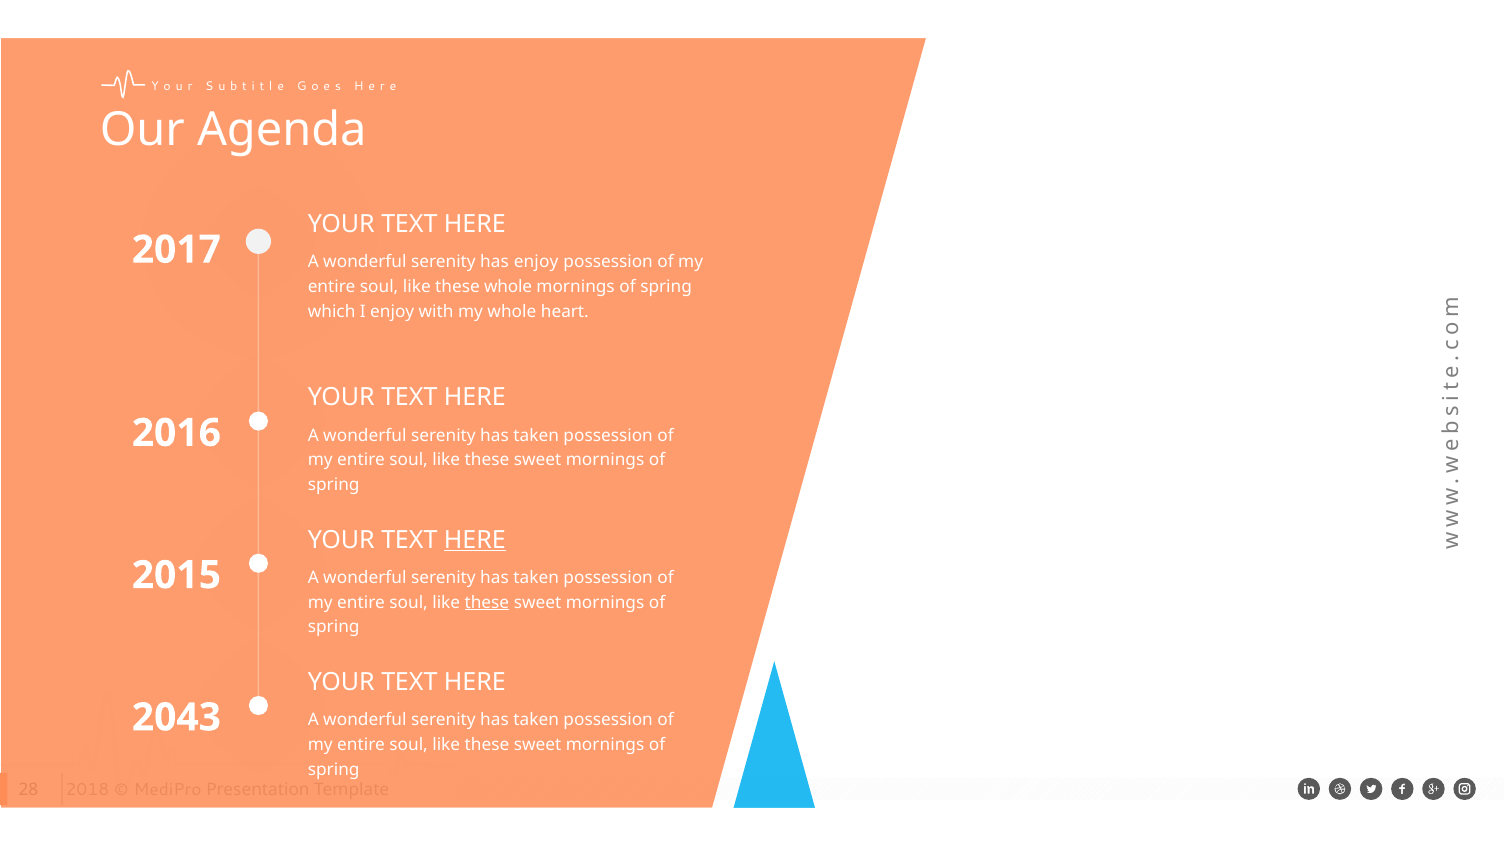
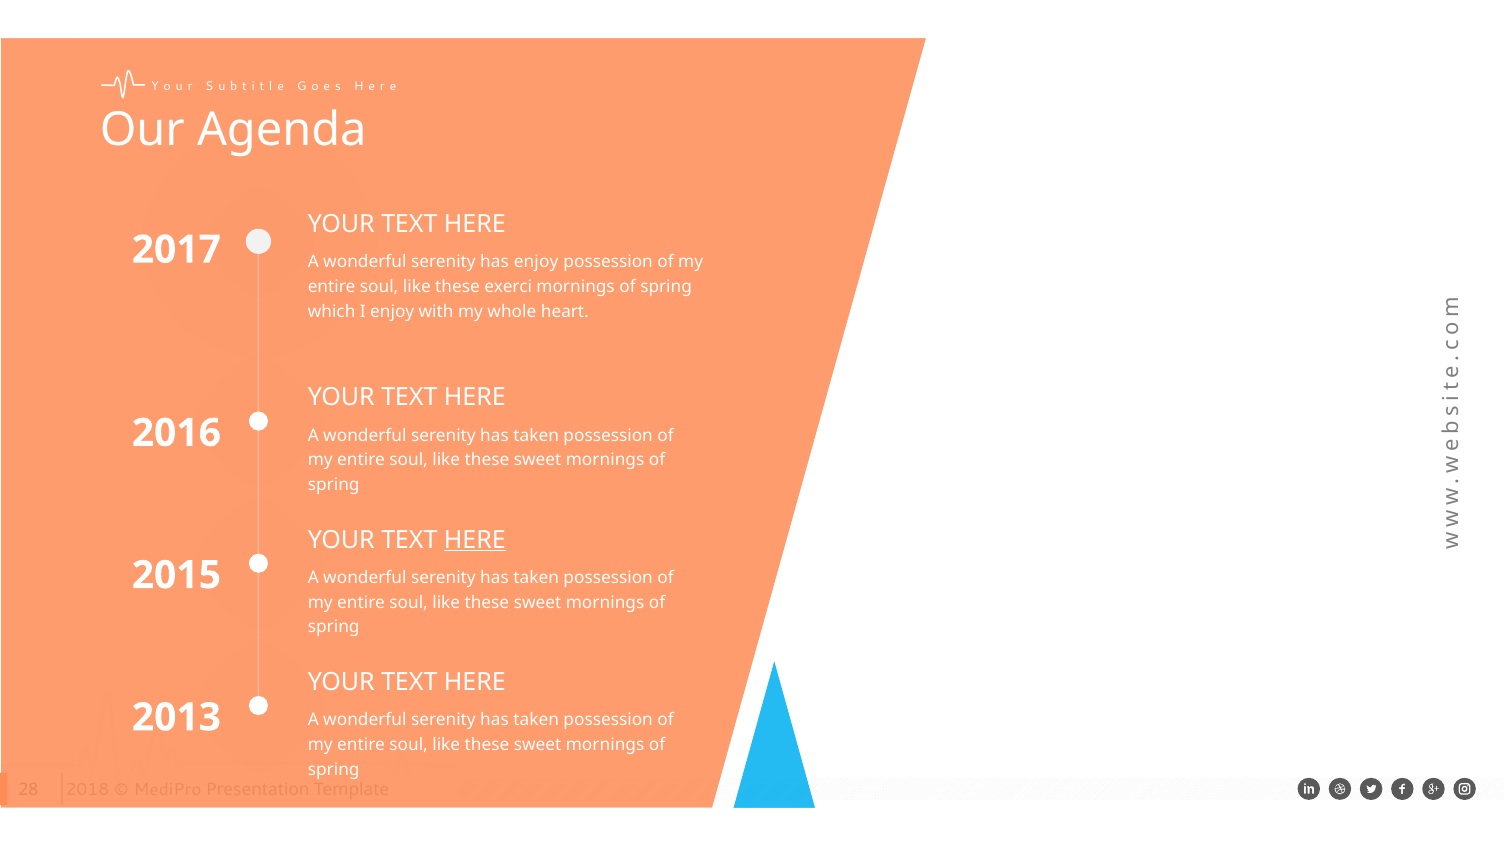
these whole: whole -> exerci
these at (487, 602) underline: present -> none
2043: 2043 -> 2013
